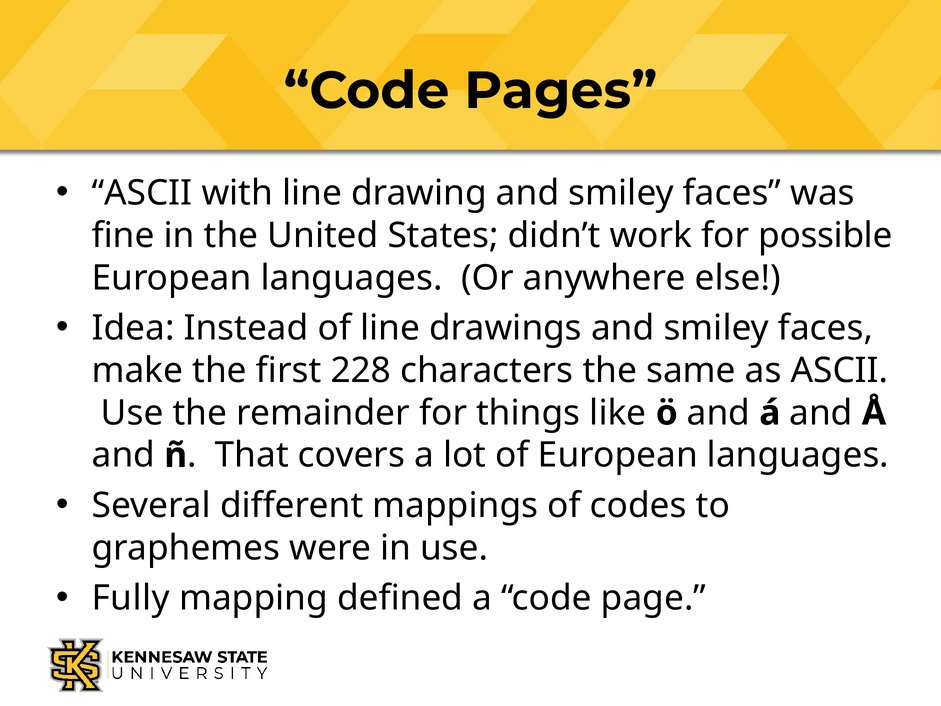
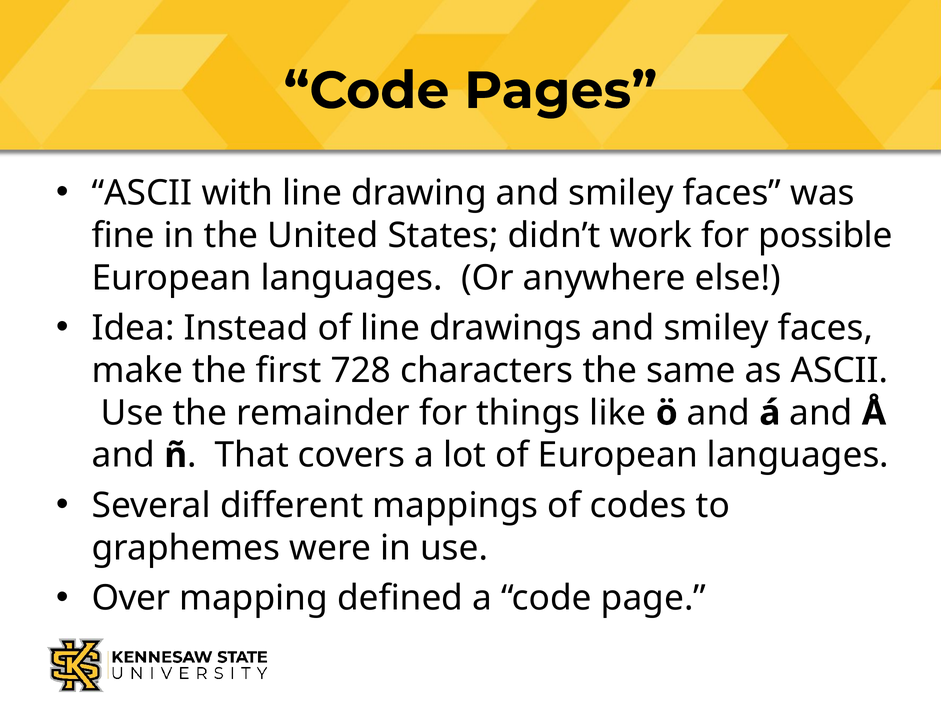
228: 228 -> 728
Fully: Fully -> Over
